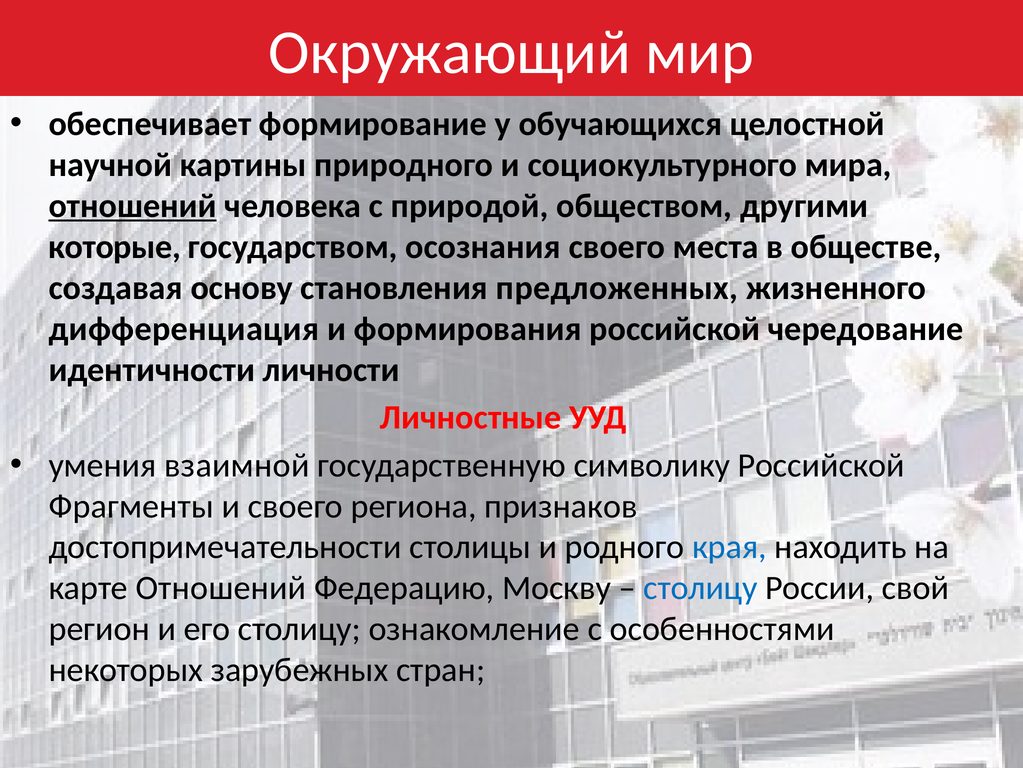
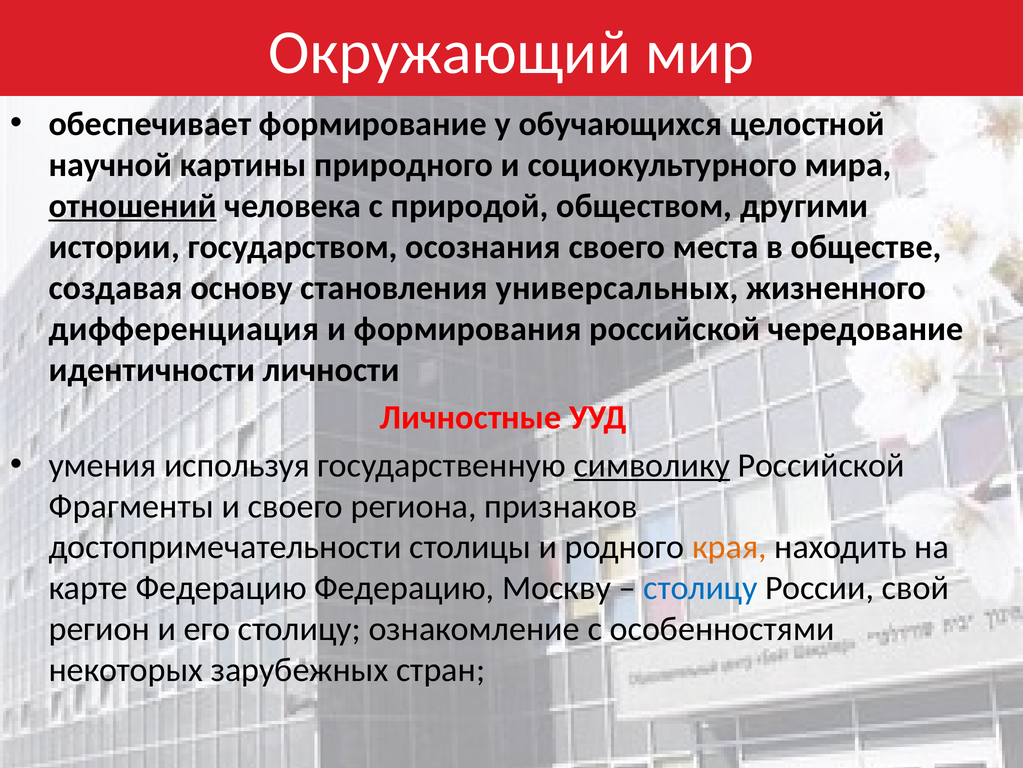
которые: которые -> истории
предложенных: предложенных -> универсальных
взаимной: взаимной -> используя
символику underline: none -> present
края colour: blue -> orange
карте Отношений: Отношений -> Федерацию
